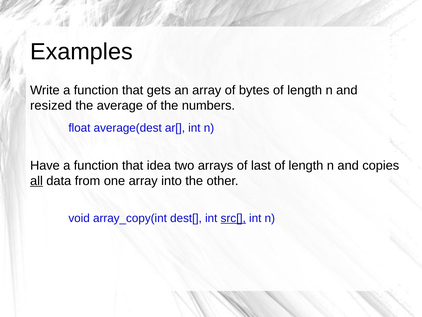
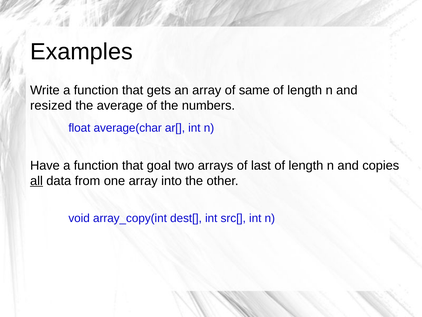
bytes: bytes -> same
average(dest: average(dest -> average(char
idea: idea -> goal
src[ underline: present -> none
